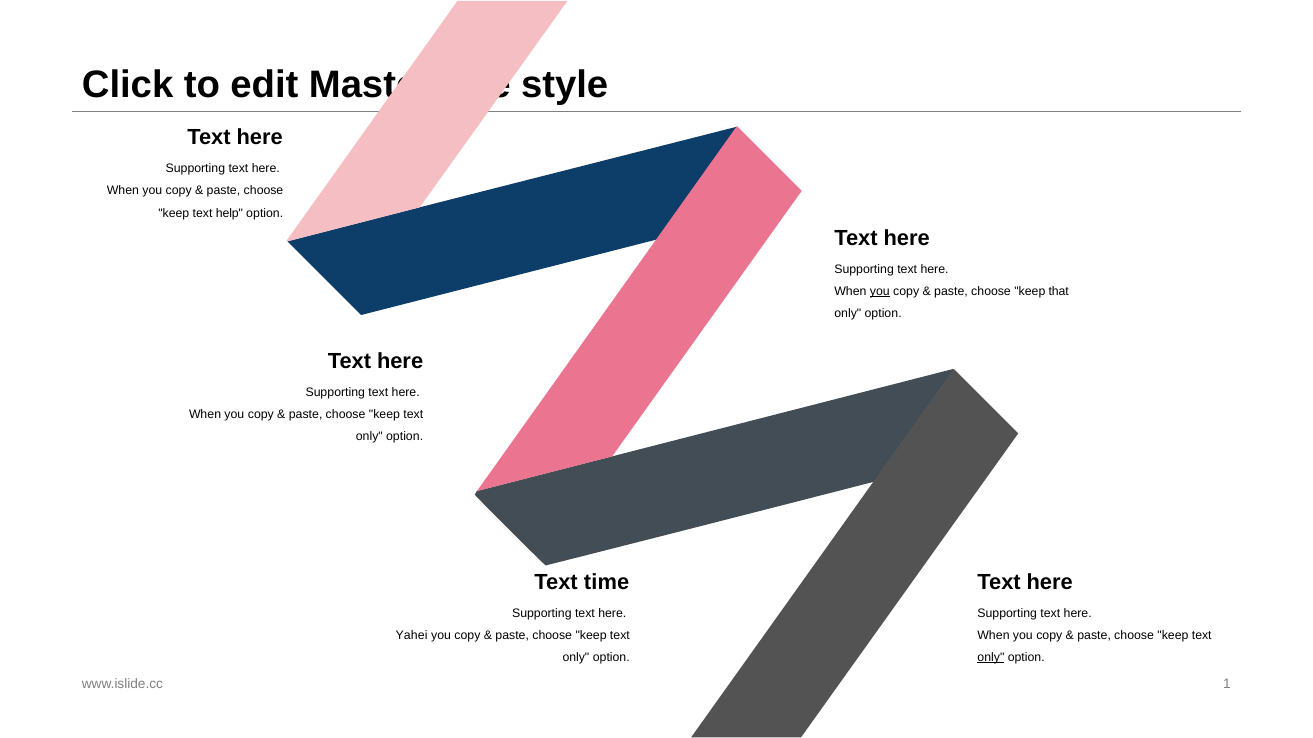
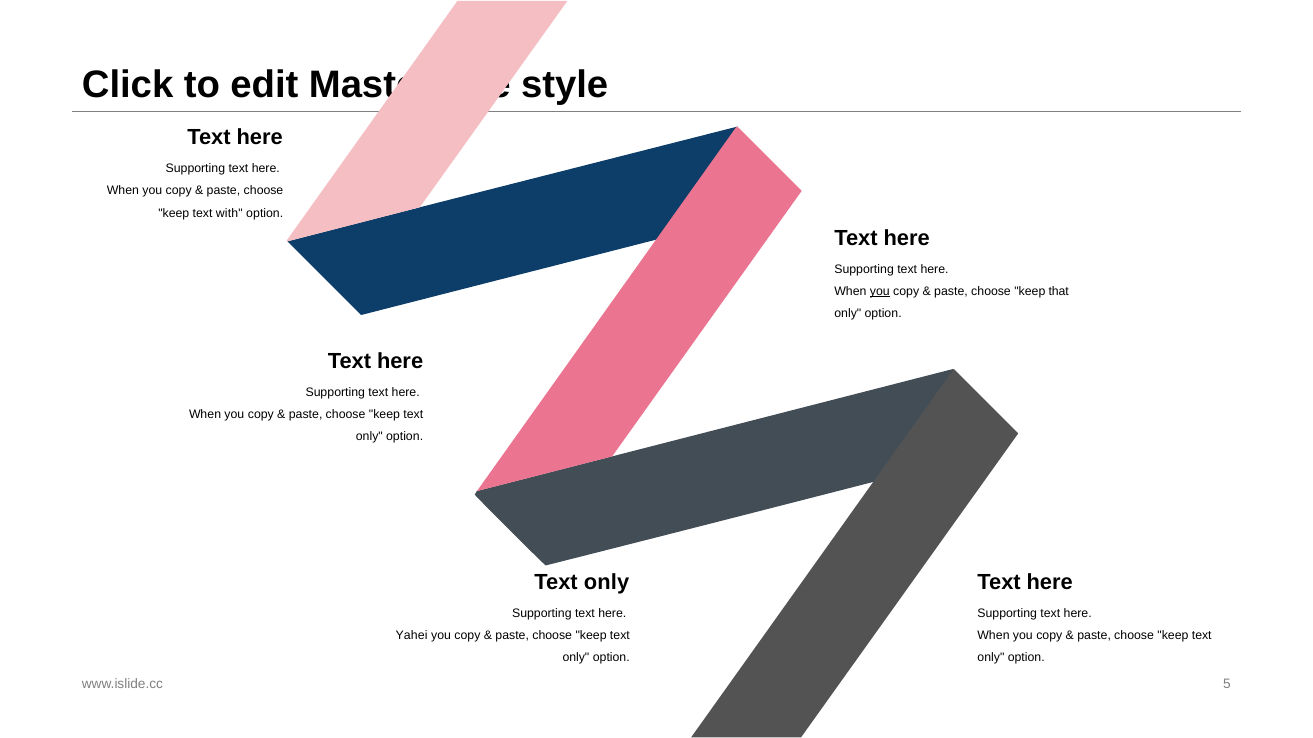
help: help -> with
time at (607, 582): time -> only
only at (991, 658) underline: present -> none
1: 1 -> 5
